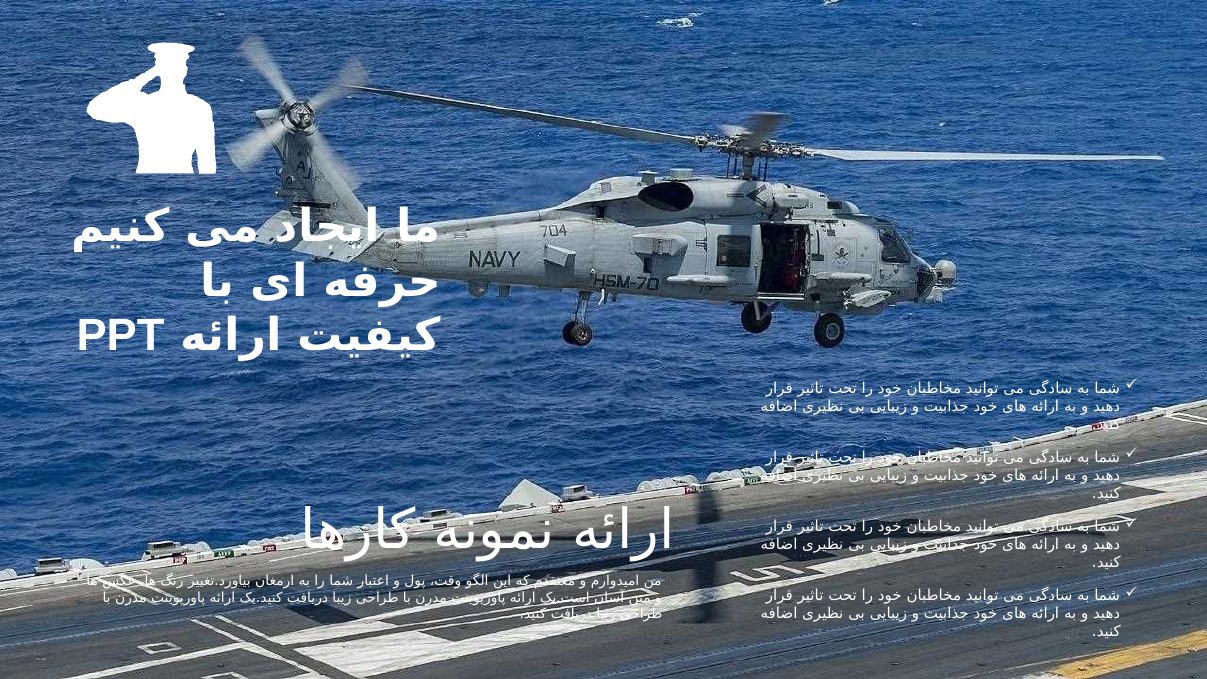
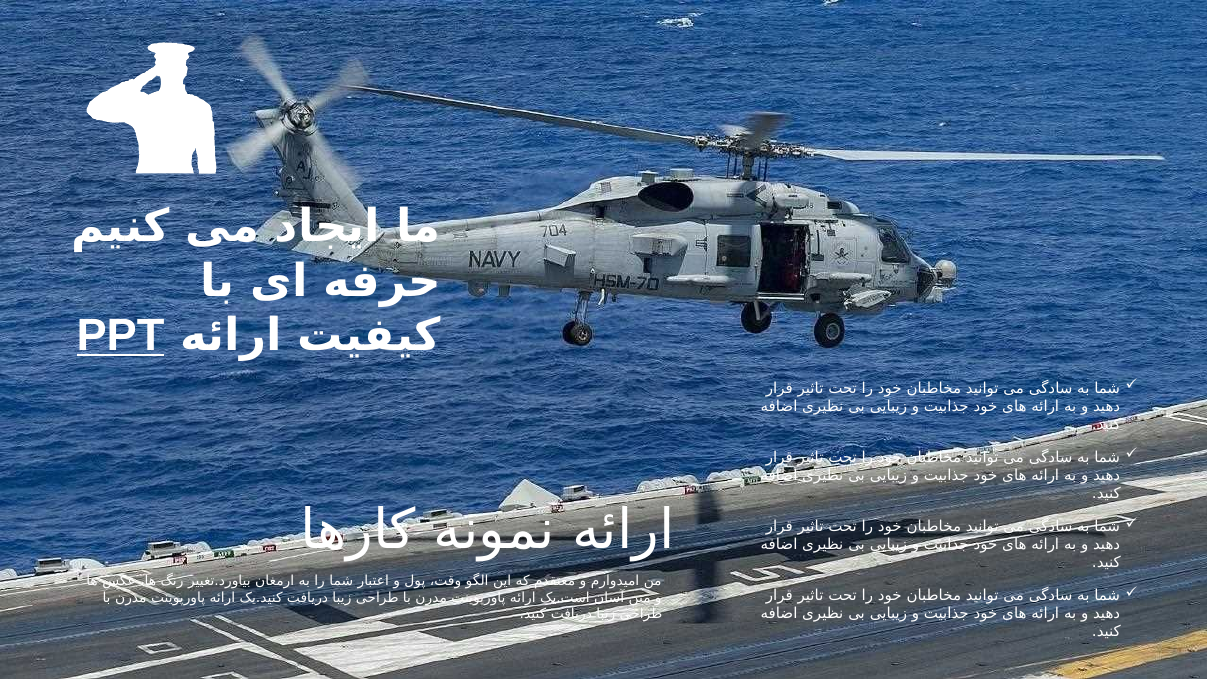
PPT underline: none -> present
